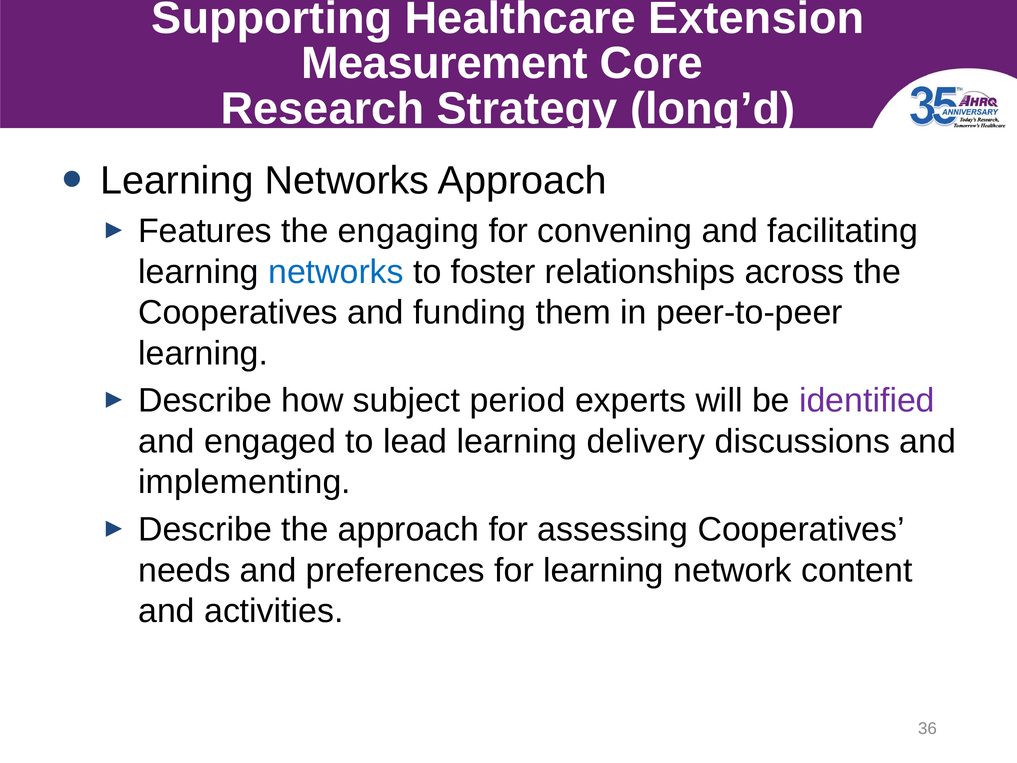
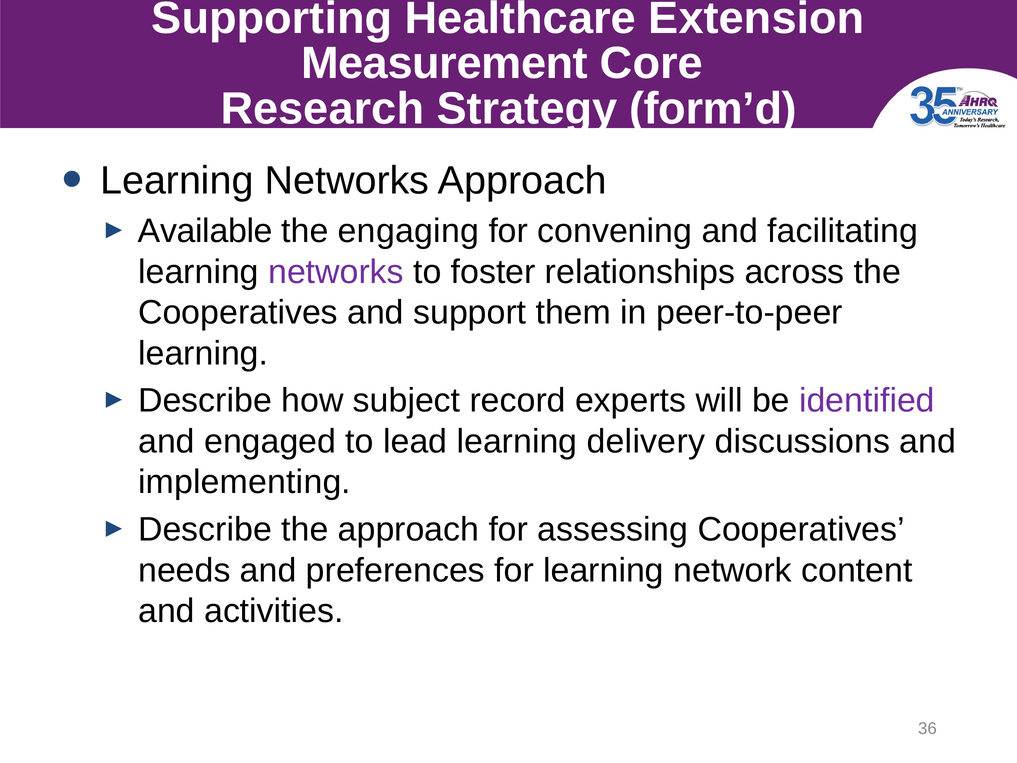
long’d: long’d -> form’d
Features: Features -> Available
networks at (336, 272) colour: blue -> purple
funding: funding -> support
period: period -> record
